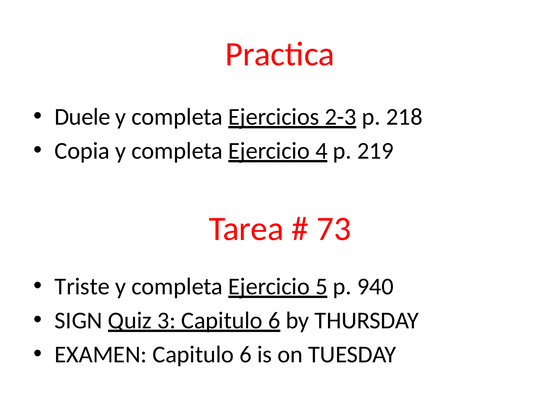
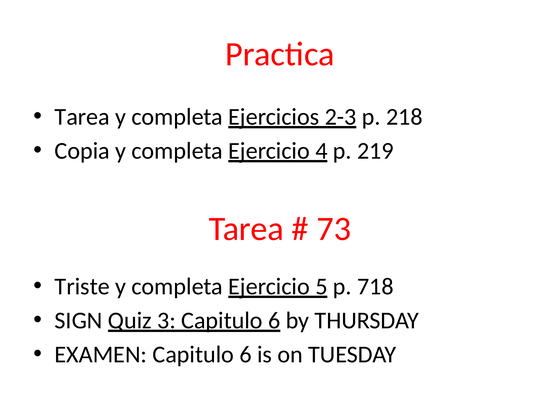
Duele at (82, 117): Duele -> Tarea
940: 940 -> 718
